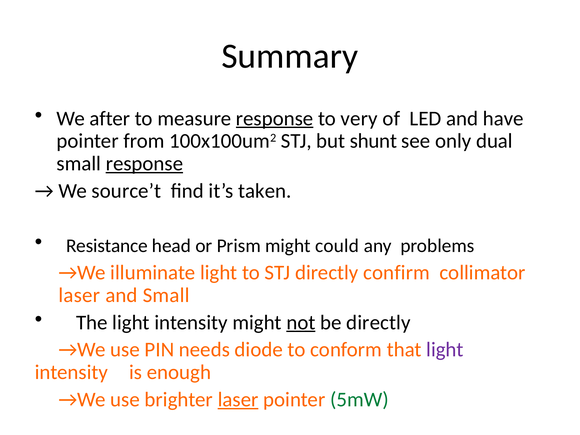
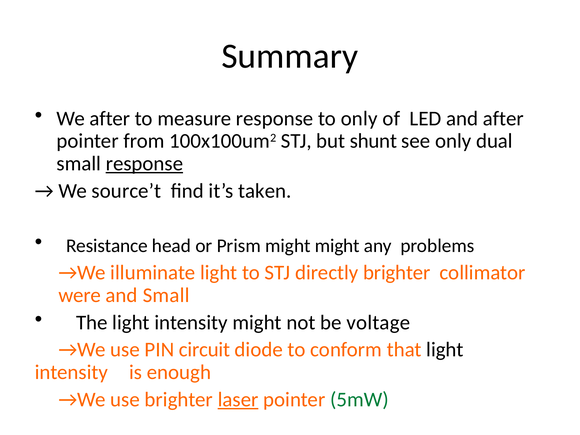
response at (275, 118) underline: present -> none
to very: very -> only
and have: have -> after
might could: could -> might
directly confirm: confirm -> brighter
laser at (79, 295): laser -> were
not underline: present -> none
be directly: directly -> voltage
needs: needs -> circuit
light at (445, 350) colour: purple -> black
